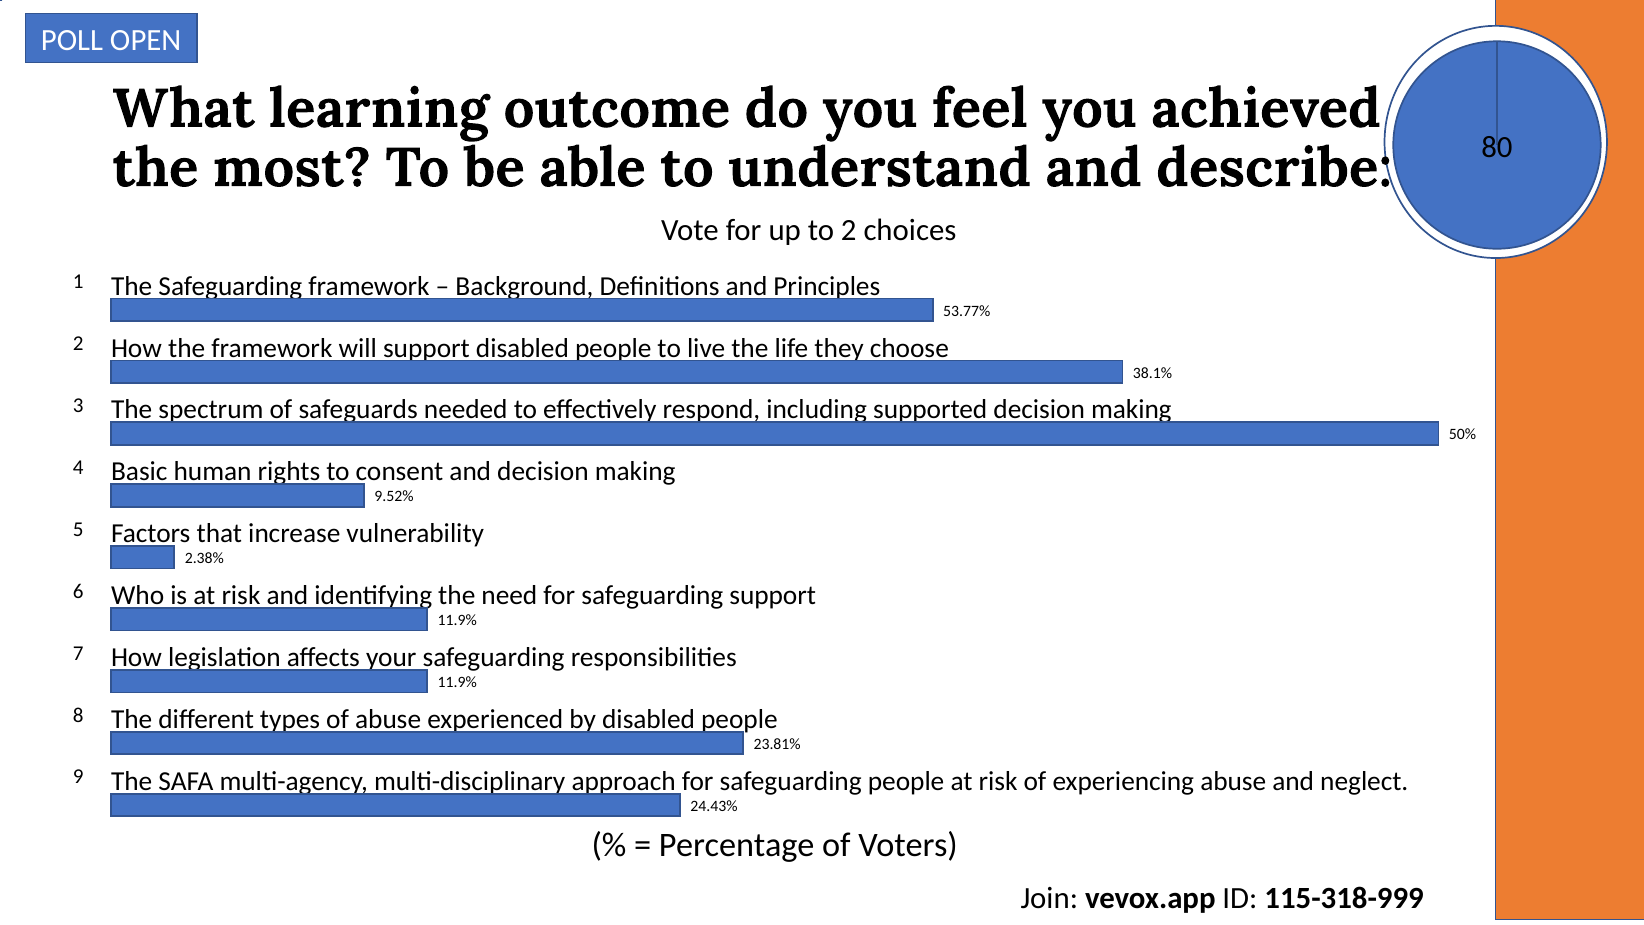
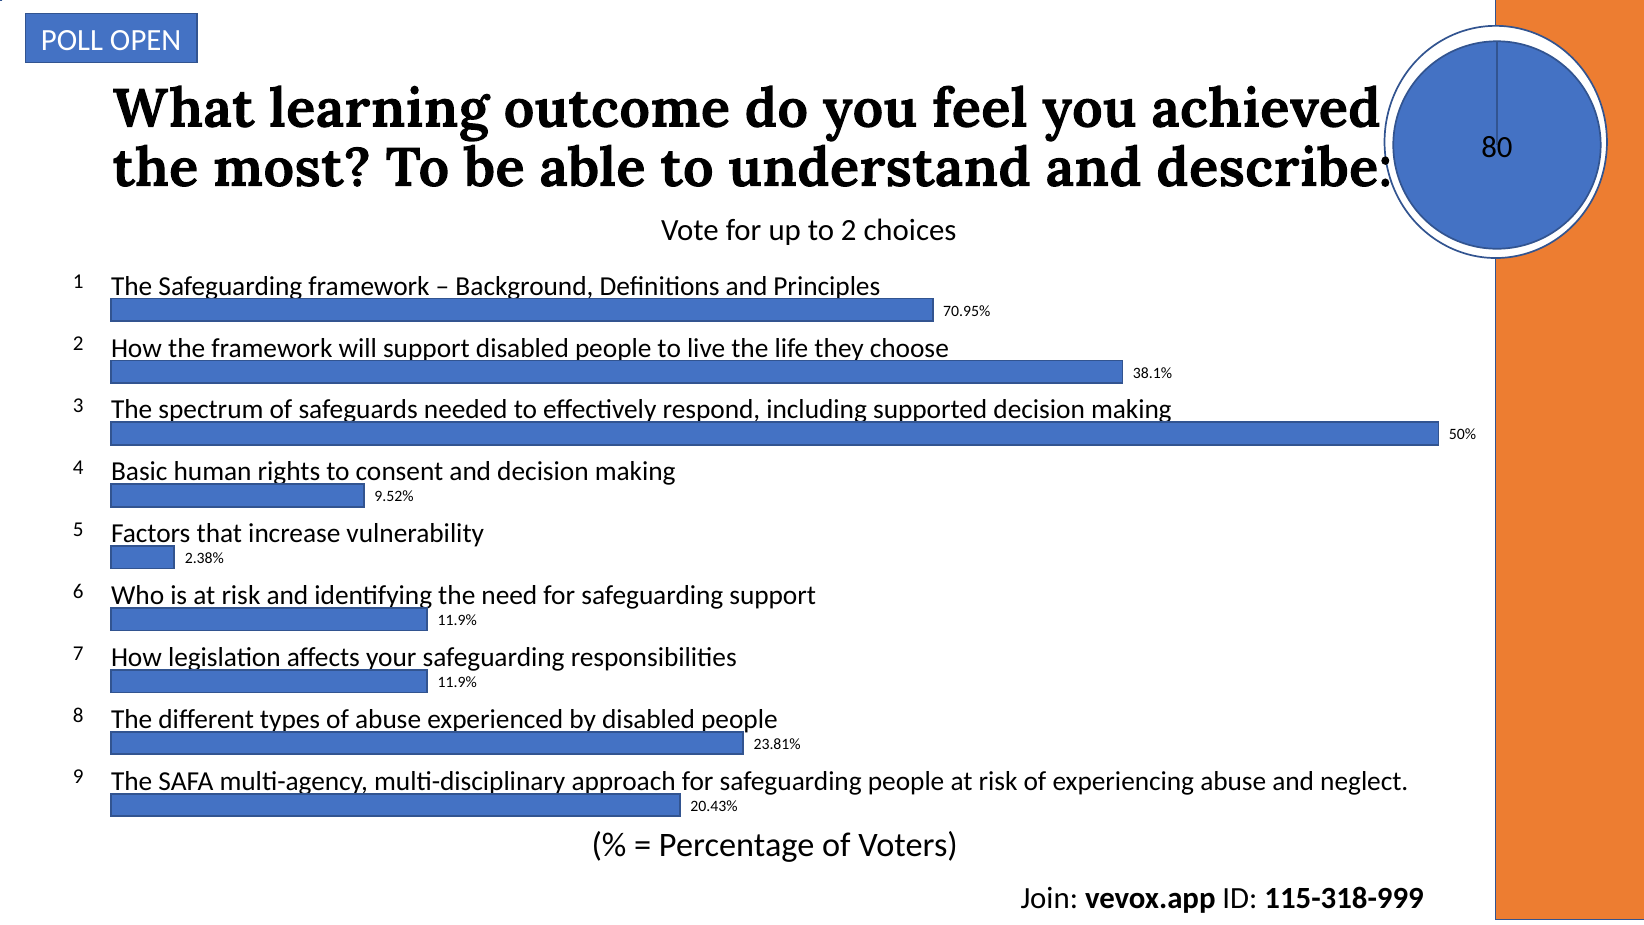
53.77%: 53.77% -> 70.95%
24.43%: 24.43% -> 20.43%
